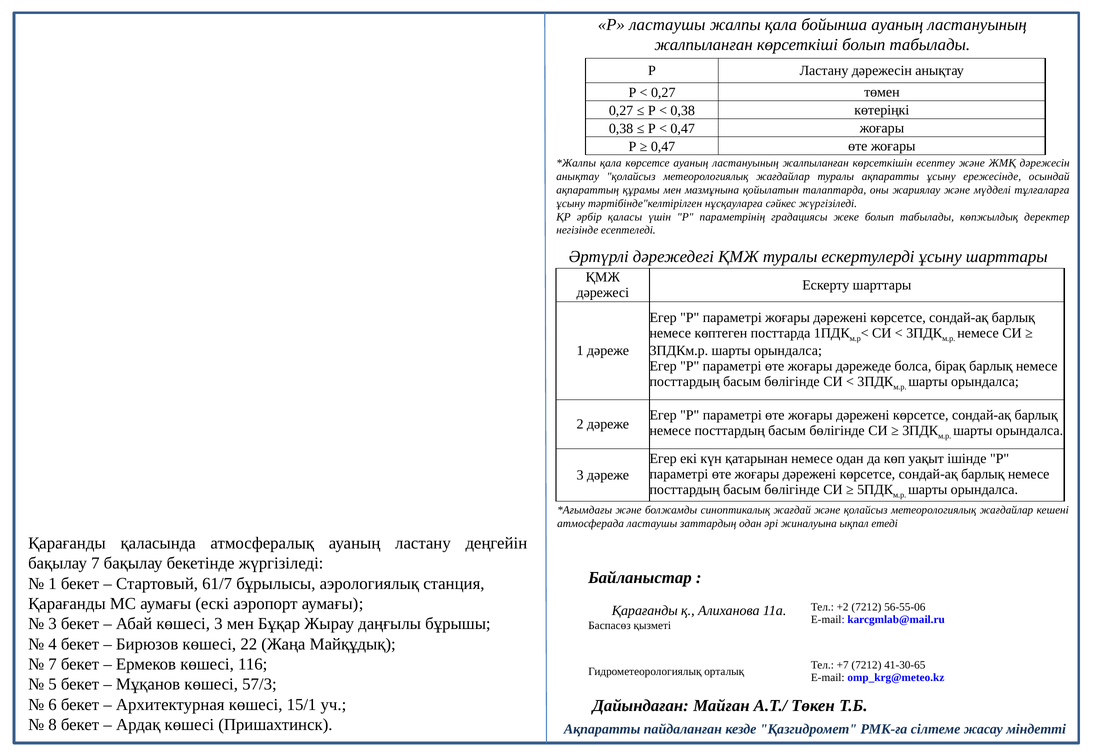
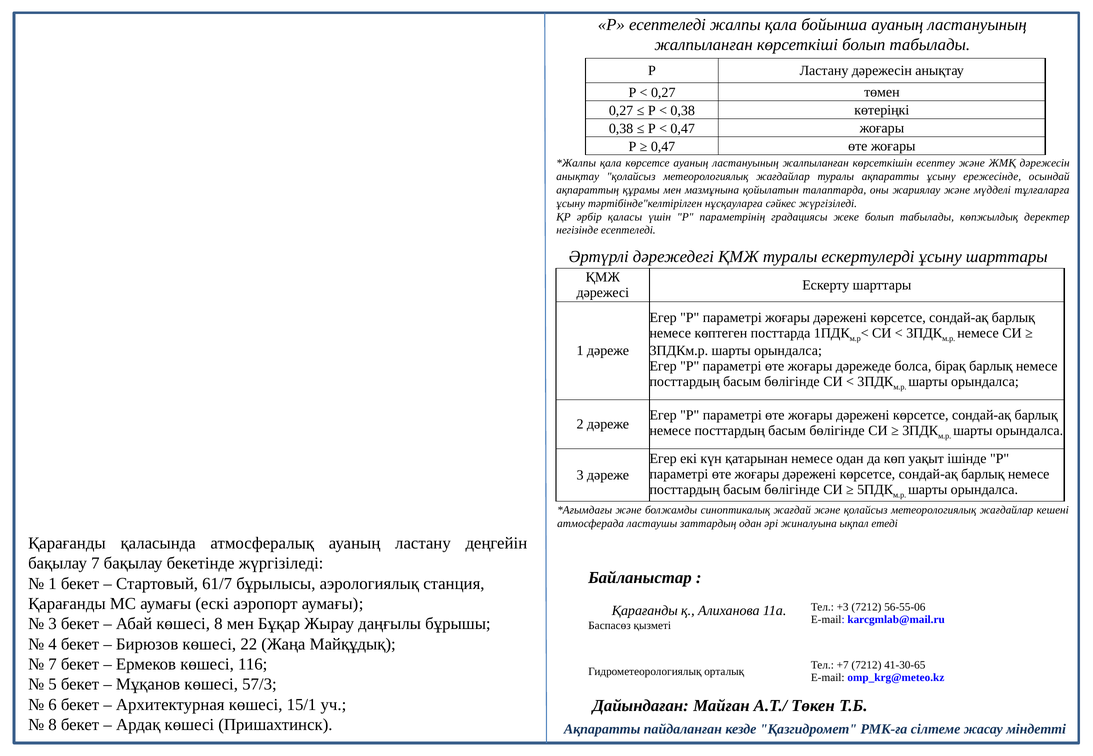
Р ластаушы: ластаушы -> есептеледі
+2: +2 -> +3
көшесі 3: 3 -> 8
